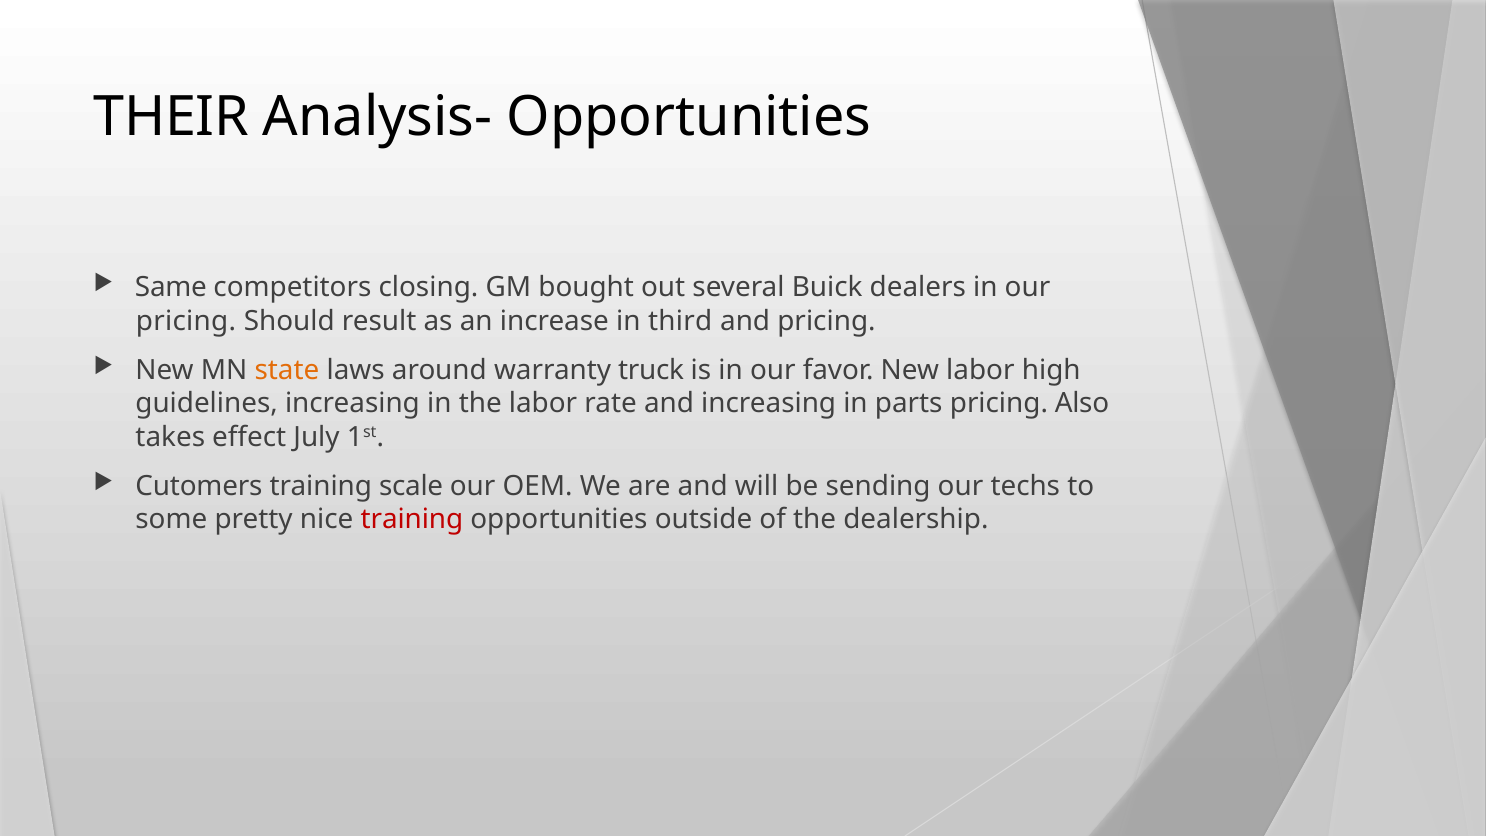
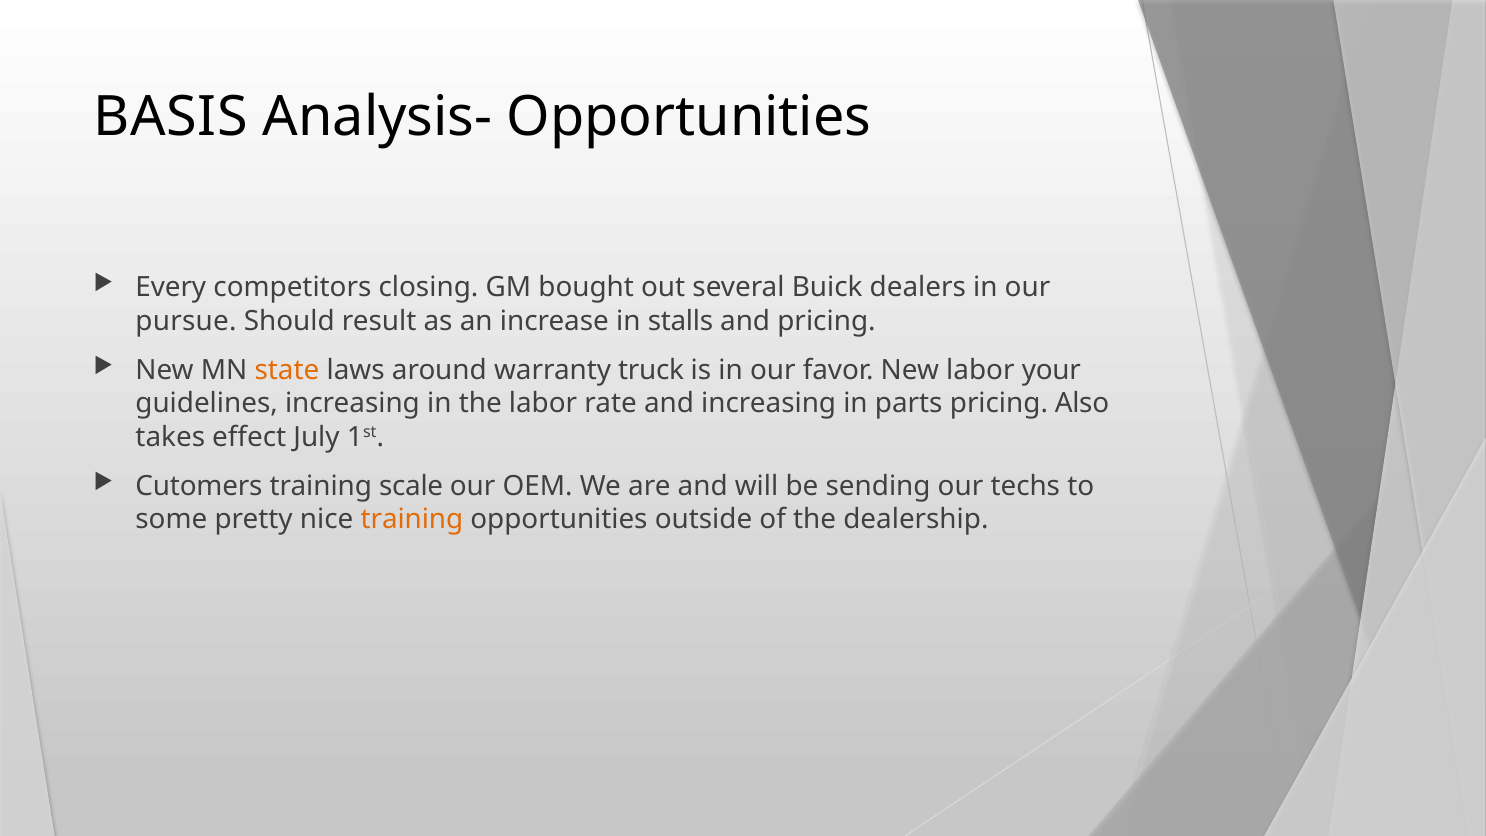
THEIR: THEIR -> BASIS
Same: Same -> Every
pricing at (186, 321): pricing -> pursue
third: third -> stalls
high: high -> your
training at (412, 519) colour: red -> orange
